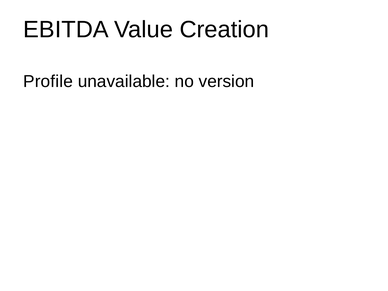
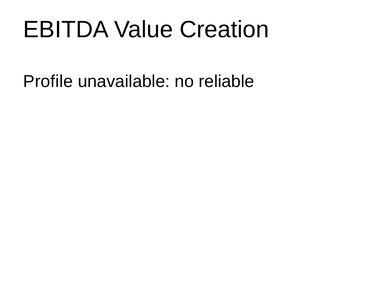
version: version -> reliable
